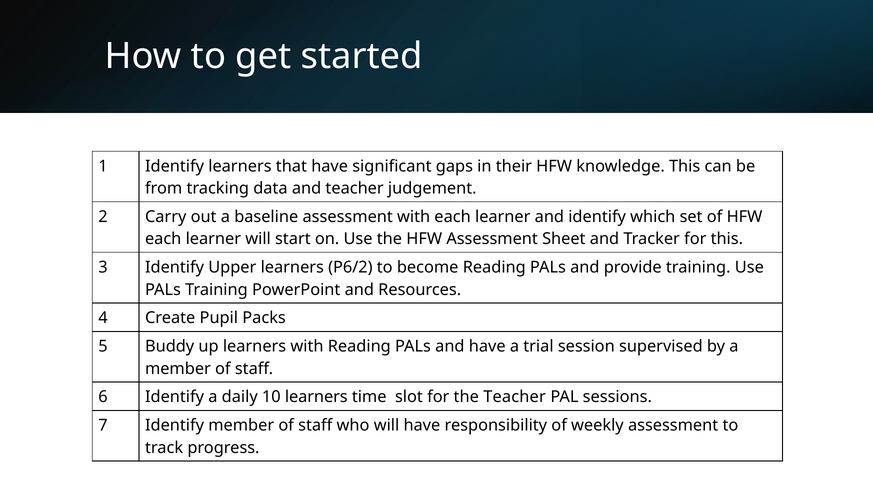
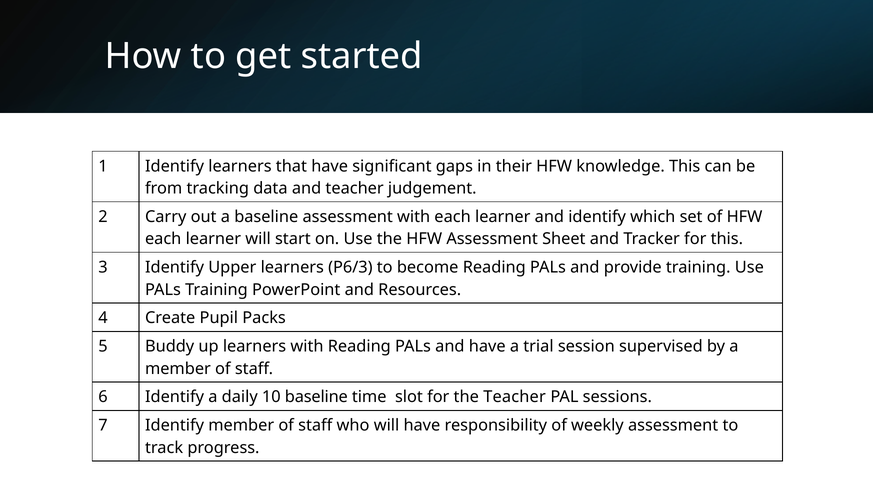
P6/2: P6/2 -> P6/3
10 learners: learners -> baseline
